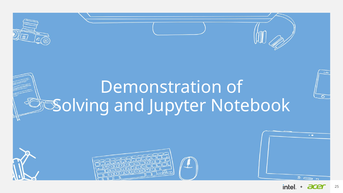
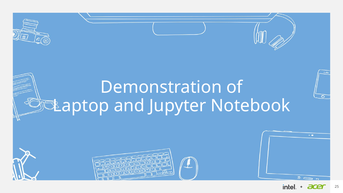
Solving: Solving -> Laptop
